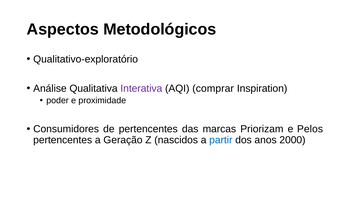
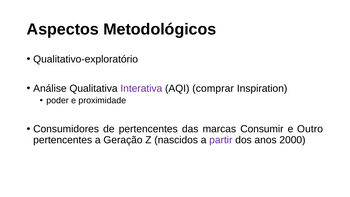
Priorizam: Priorizam -> Consumir
Pelos: Pelos -> Outro
partir colour: blue -> purple
